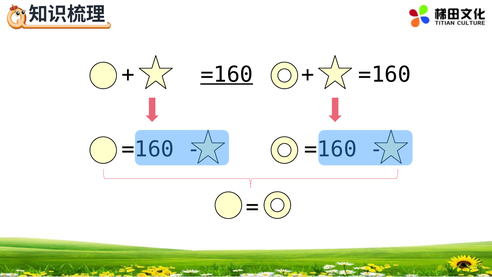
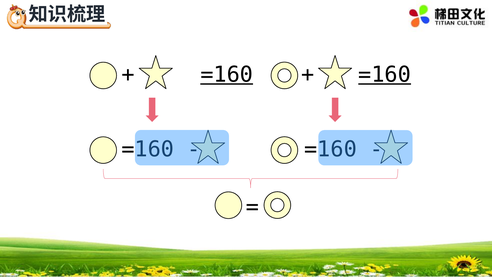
=160 at (385, 75) underline: none -> present
